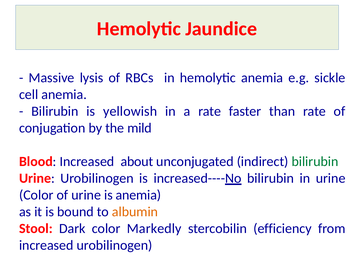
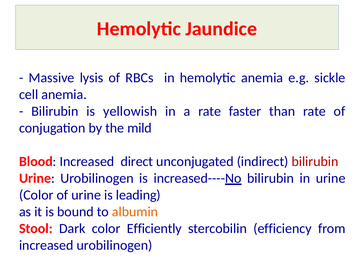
about: about -> direct
bilirubin at (315, 162) colour: green -> red
is anemia: anemia -> leading
Markedly: Markedly -> Efficiently
